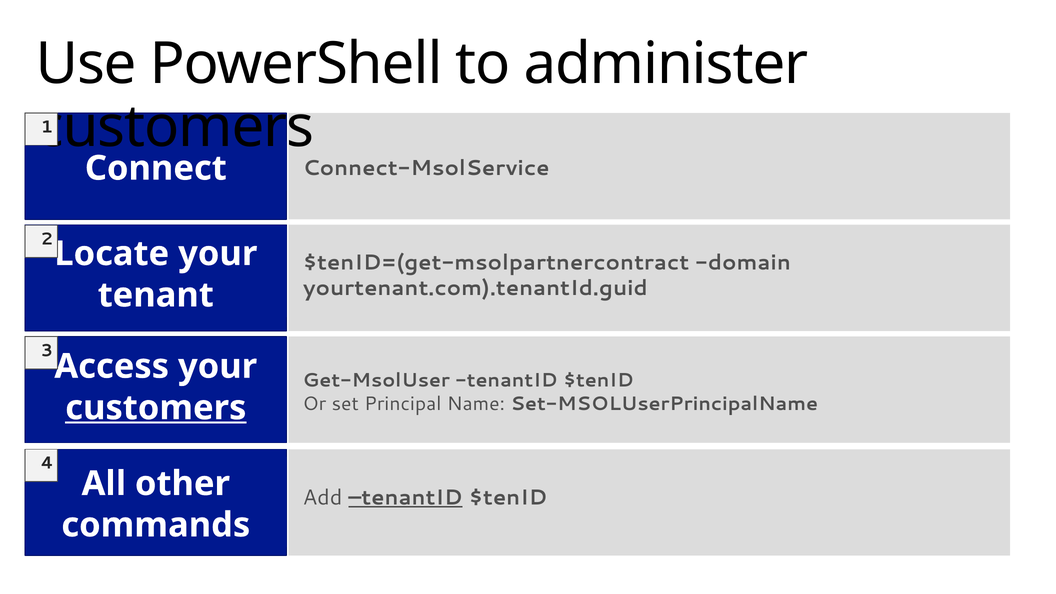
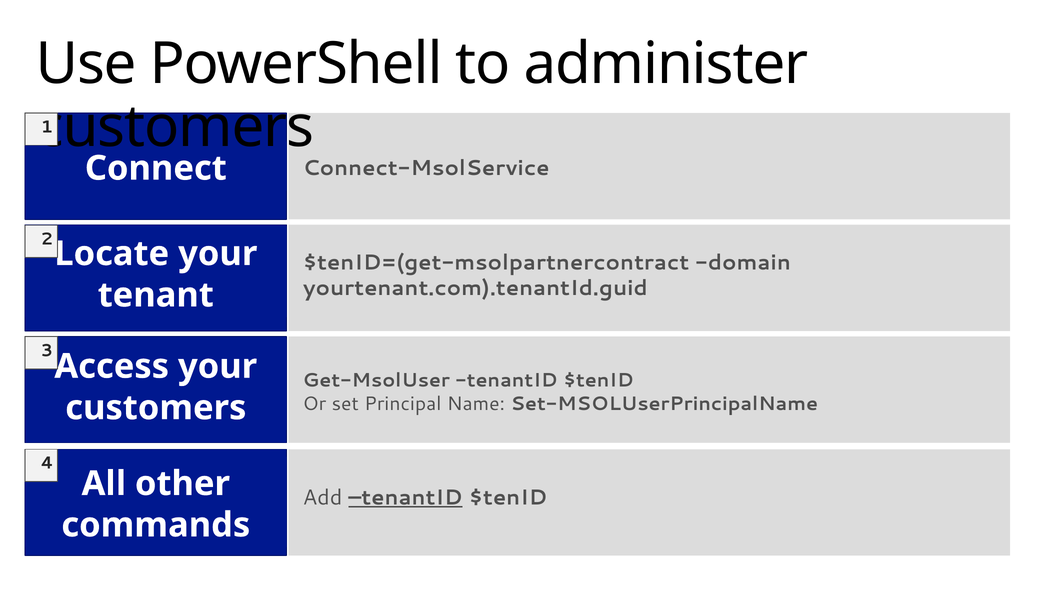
customers at (156, 408) underline: present -> none
